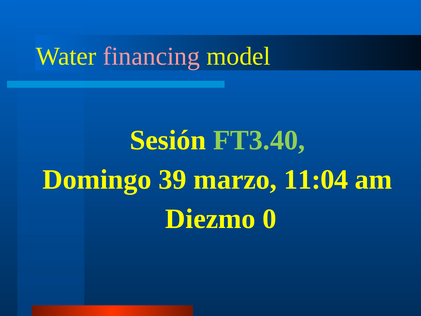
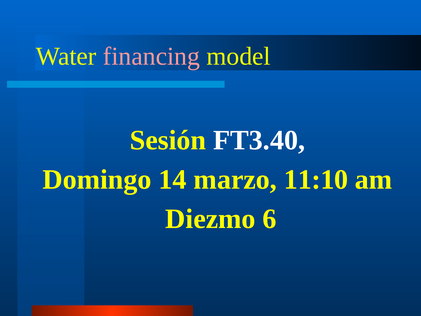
FT3.40 colour: light green -> white
39: 39 -> 14
11:04: 11:04 -> 11:10
0: 0 -> 6
